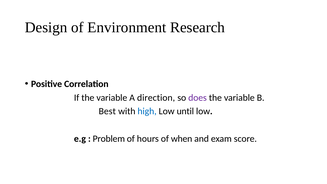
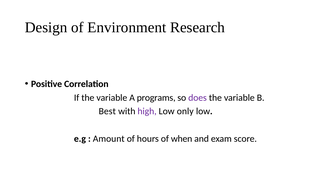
direction: direction -> programs
high colour: blue -> purple
until: until -> only
Problem: Problem -> Amount
